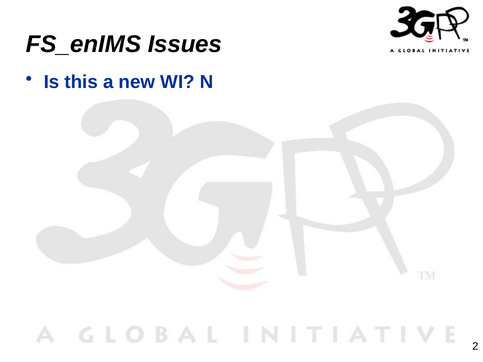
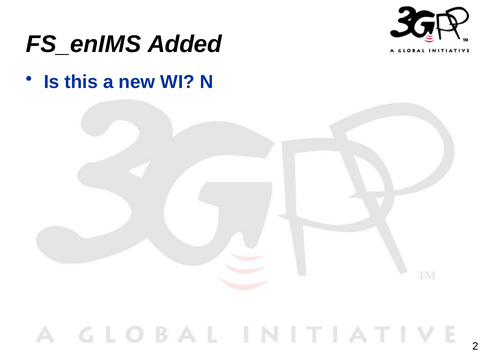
Issues: Issues -> Added
